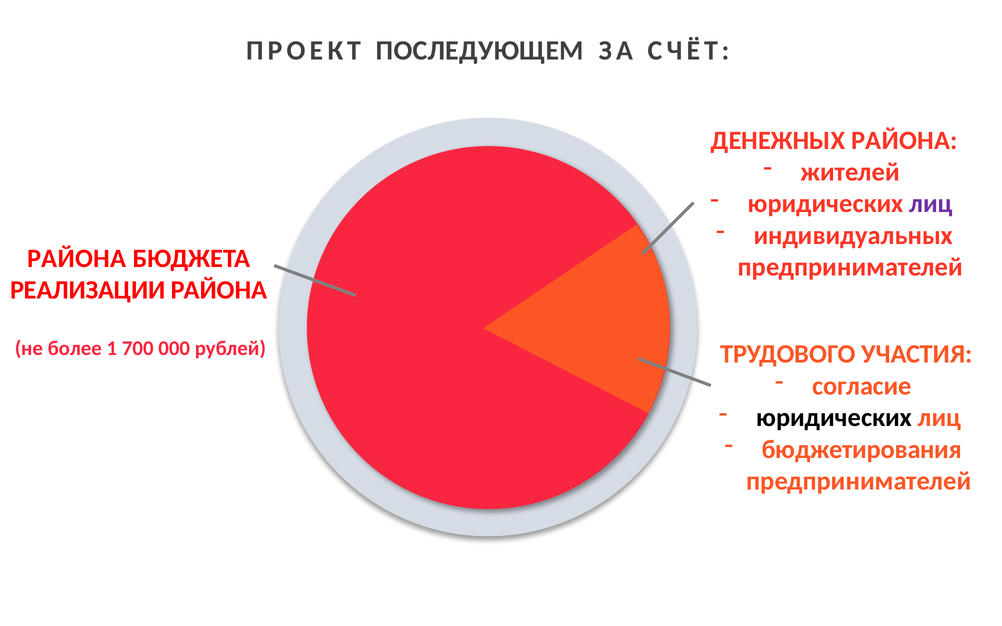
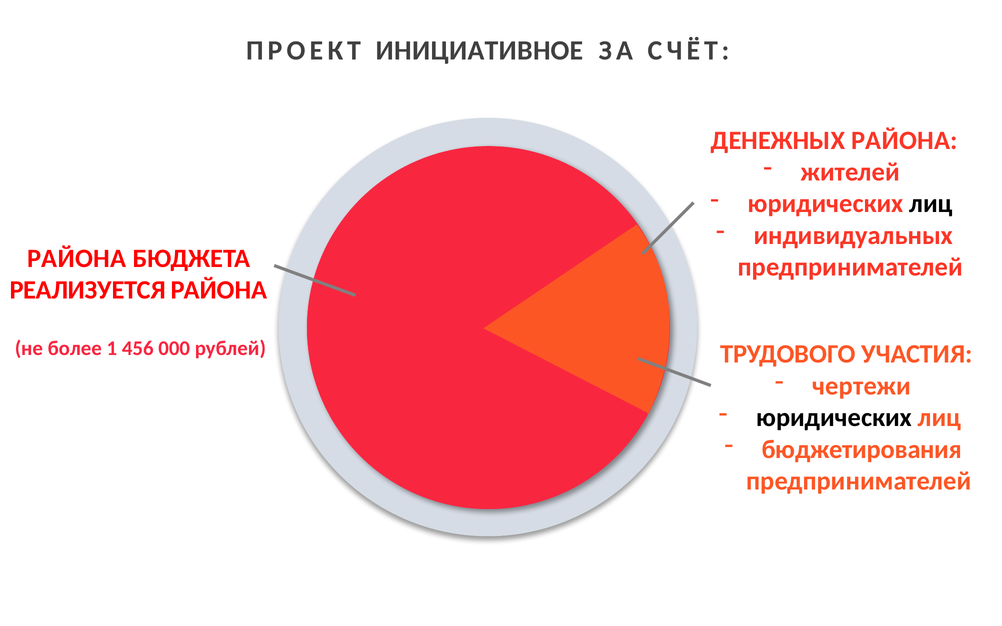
ПОСЛЕДУЮЩЕМ: ПОСЛЕДУЮЩЕМ -> ИНИЦИАТИВНОЕ
лиц at (931, 204) colour: purple -> black
РЕАЛИЗАЦИИ: РЕАЛИЗАЦИИ -> РЕАЛИЗУЕТСЯ
700: 700 -> 456
согласие: согласие -> чертежи
